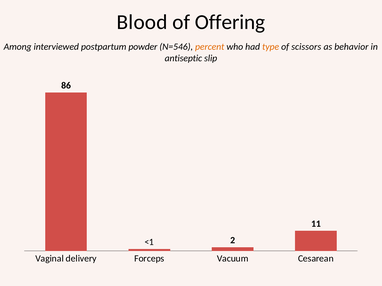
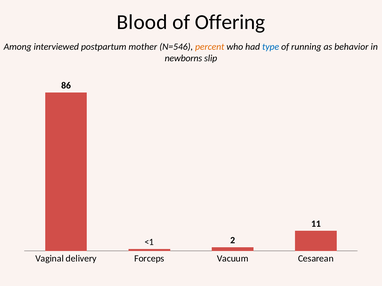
powder: powder -> mother
type colour: orange -> blue
scissors: scissors -> running
antiseptic: antiseptic -> newborns
